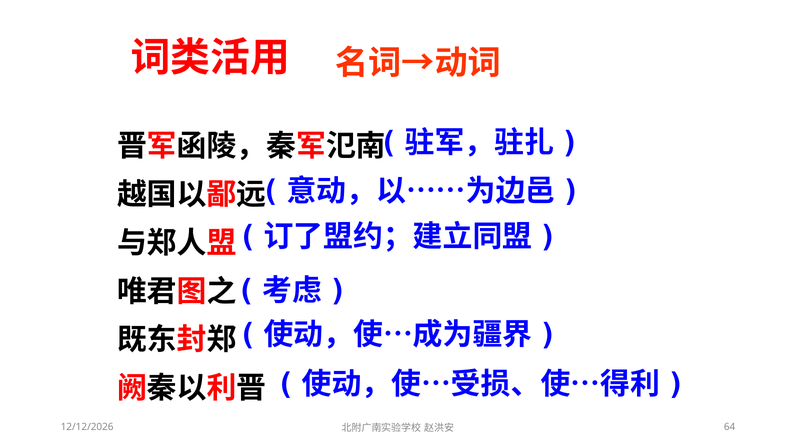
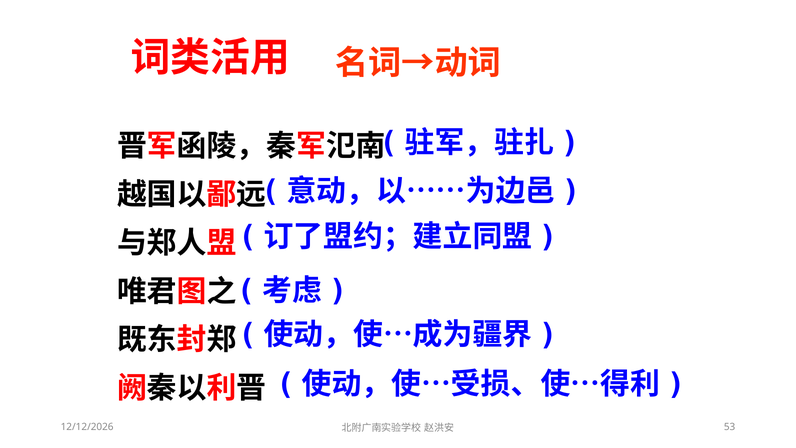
64: 64 -> 53
